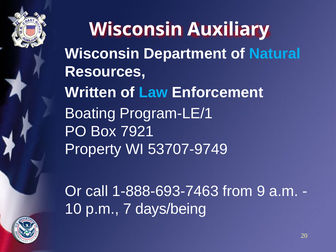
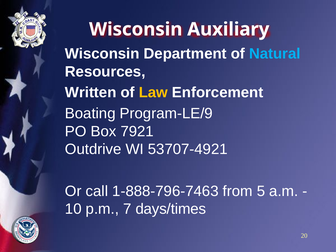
Law colour: light blue -> yellow
Program-LE/1: Program-LE/1 -> Program-LE/9
Property: Property -> Outdrive
53707-9749: 53707-9749 -> 53707-4921
1-888-693-7463: 1-888-693-7463 -> 1-888-796-7463
9: 9 -> 5
days/being: days/being -> days/times
